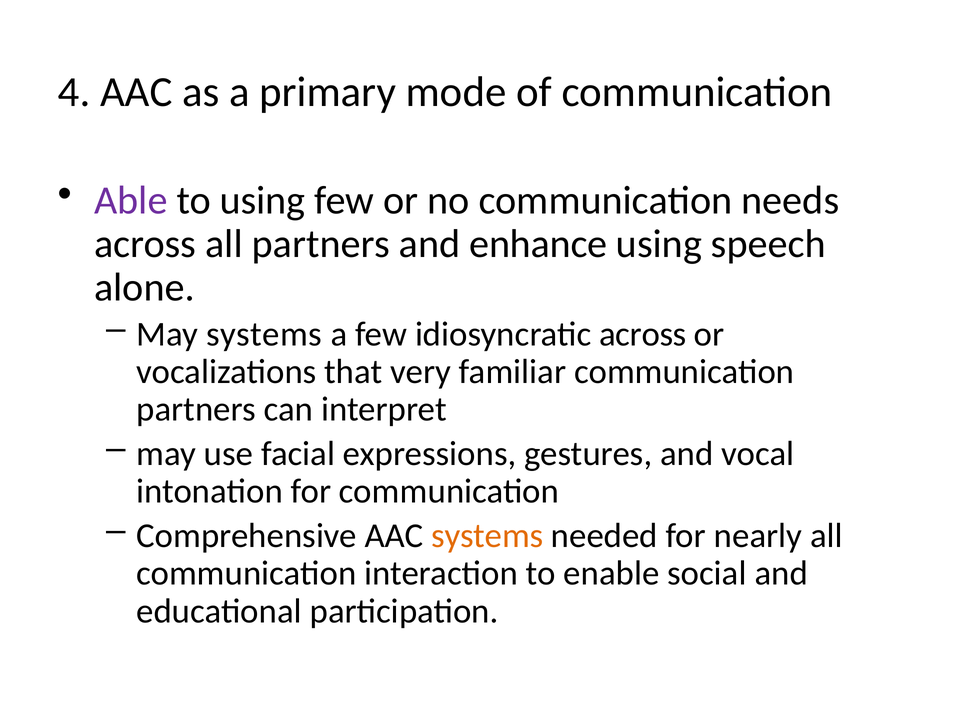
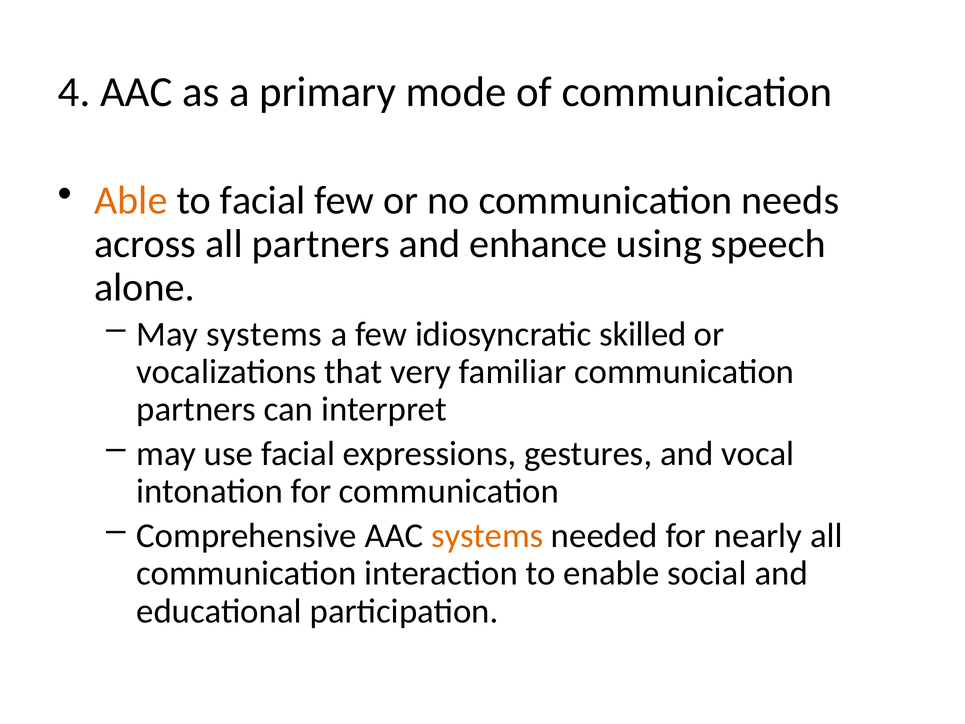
Able colour: purple -> orange
to using: using -> facial
idiosyncratic across: across -> skilled
